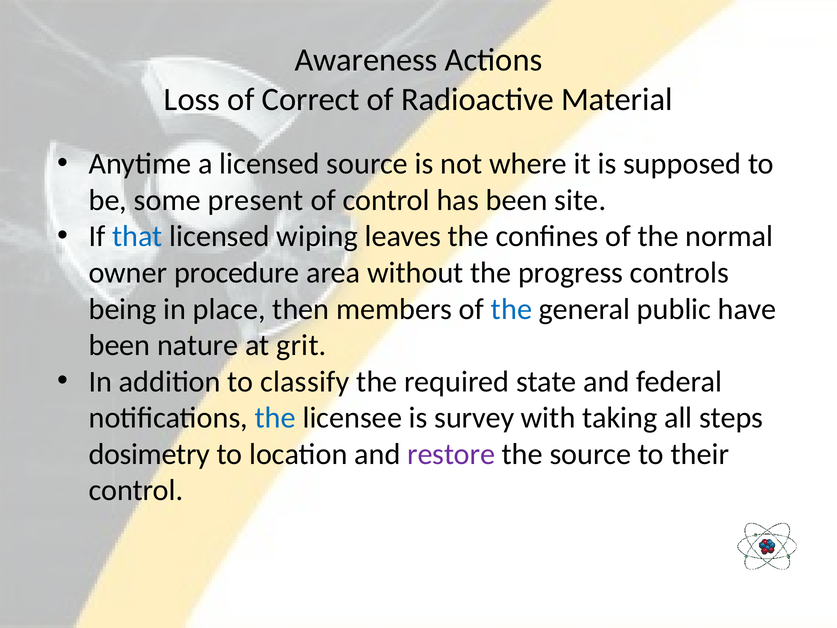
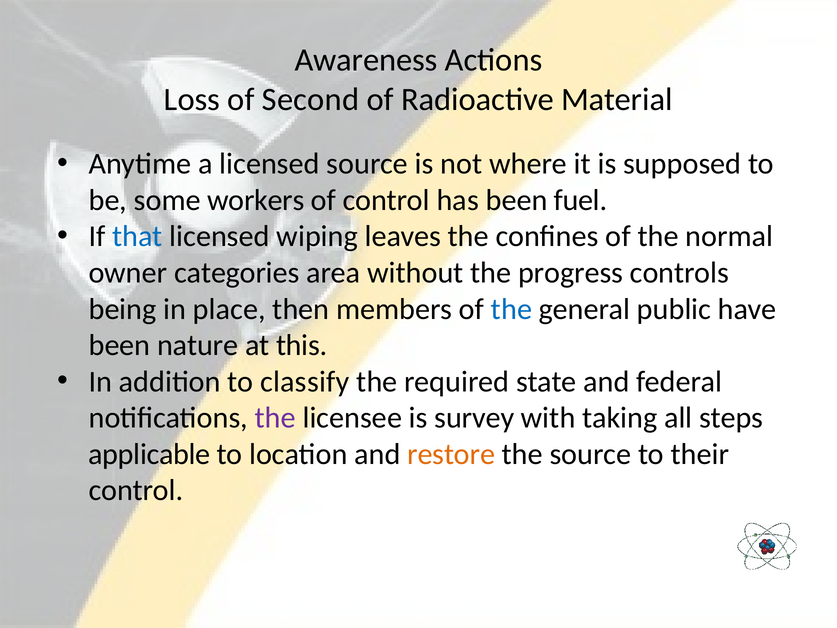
Correct: Correct -> Second
present: present -> workers
site: site -> fuel
procedure: procedure -> categories
grit: grit -> this
the at (275, 418) colour: blue -> purple
dosimetry: dosimetry -> applicable
restore colour: purple -> orange
